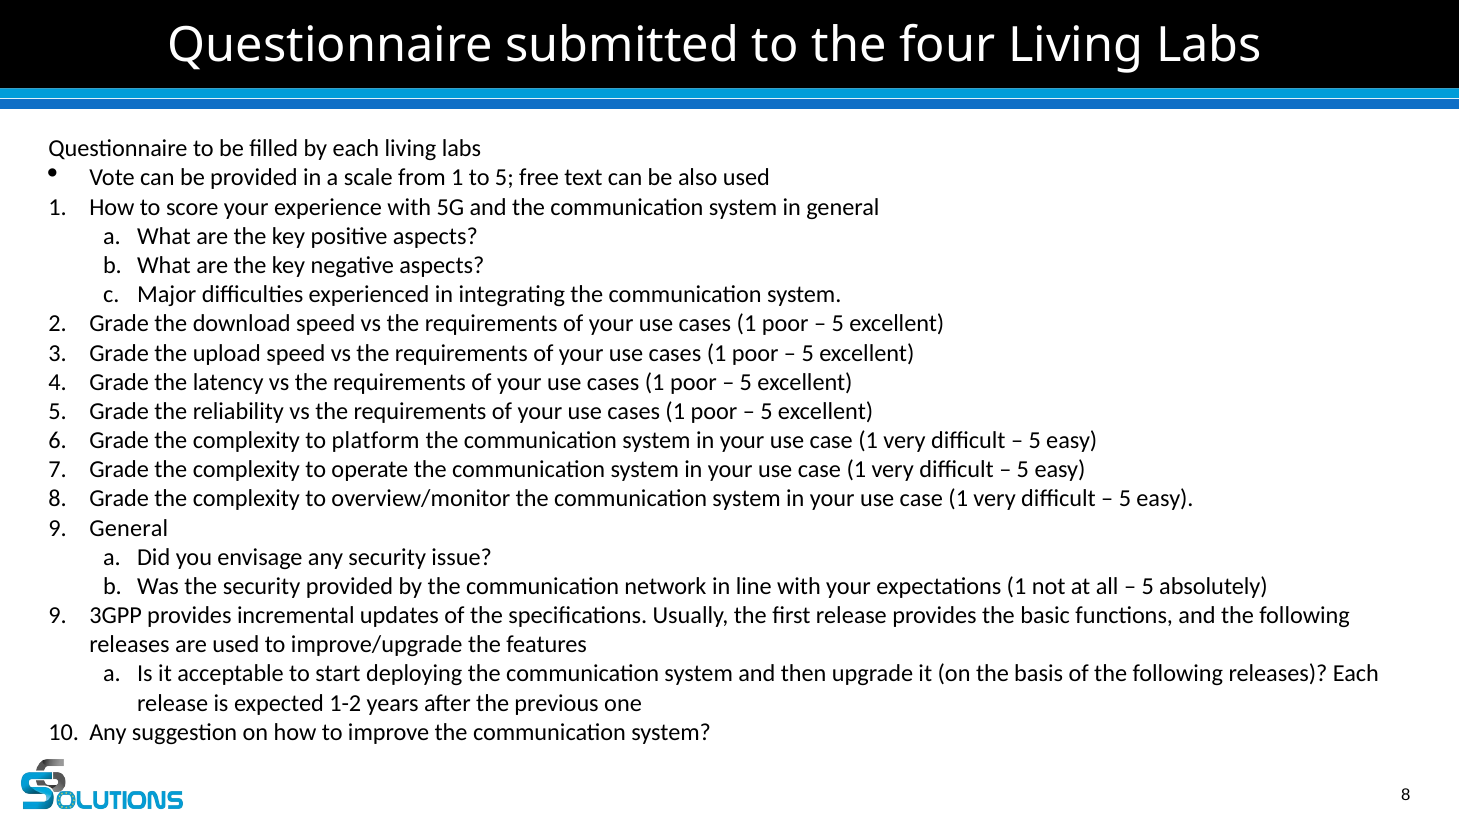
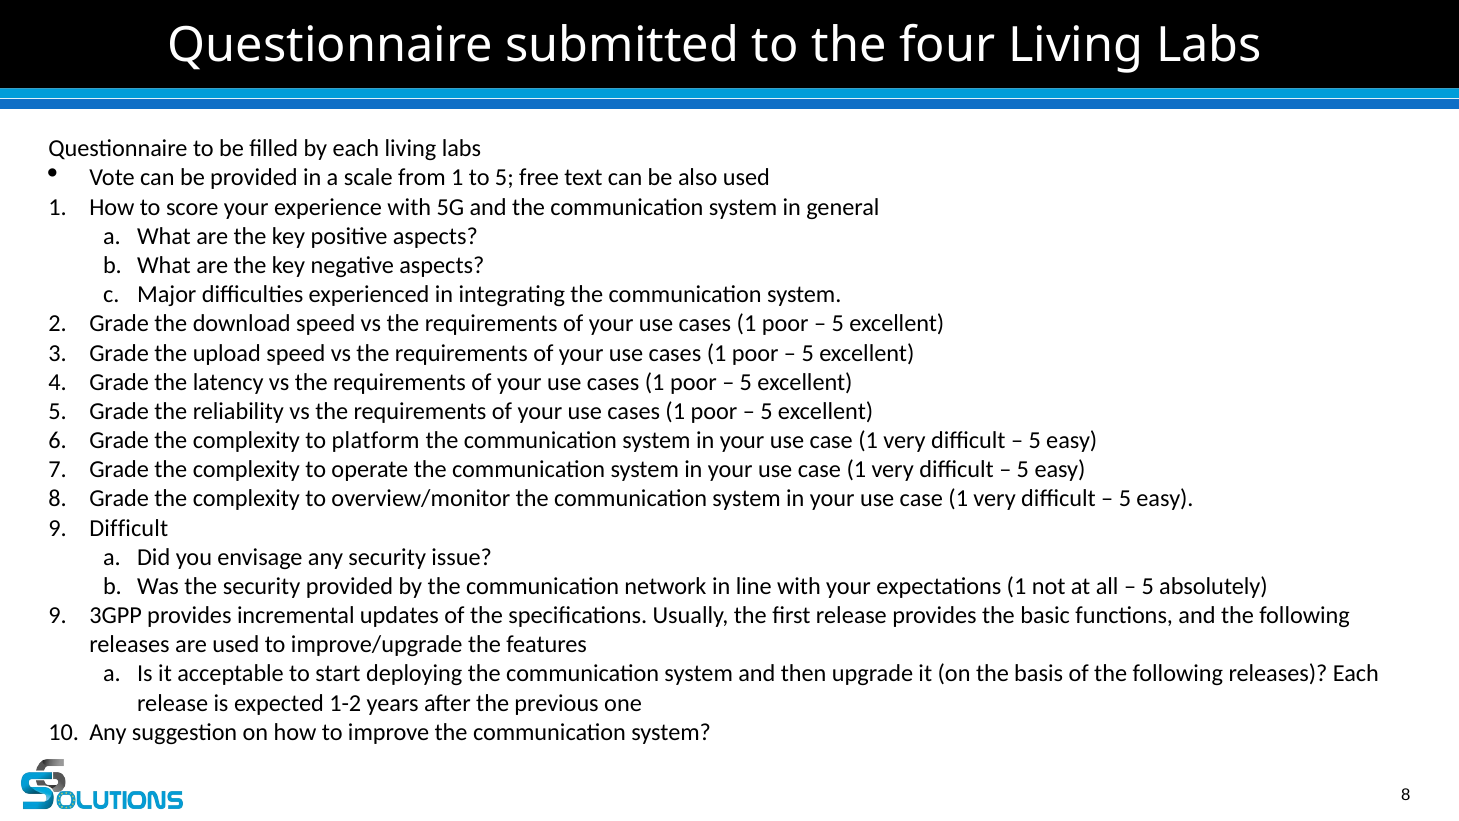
General at (129, 528): General -> Difficult
